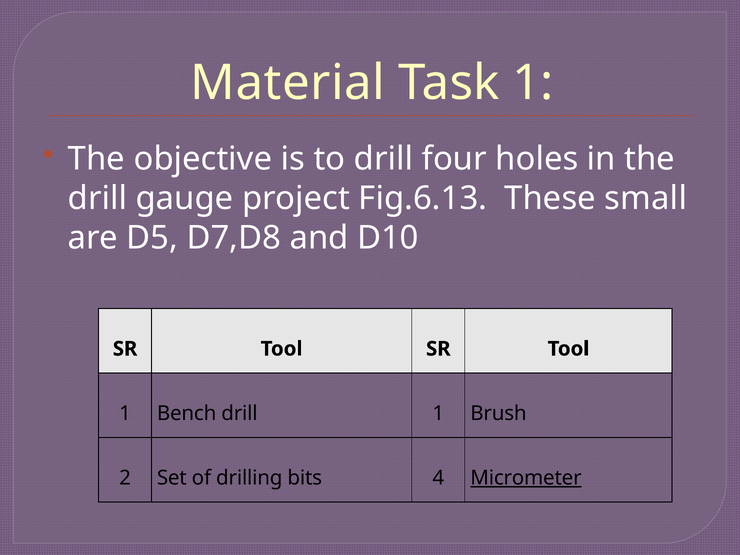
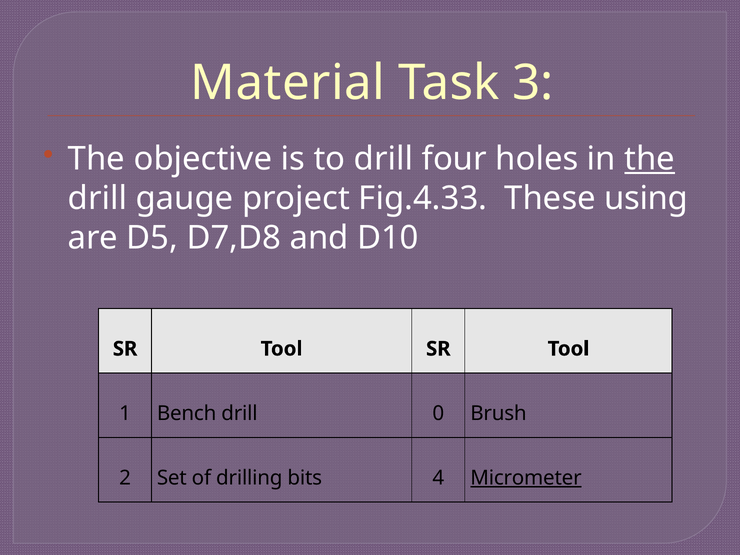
Task 1: 1 -> 3
the at (650, 159) underline: none -> present
Fig.6.13: Fig.6.13 -> Fig.4.33
small: small -> using
drill 1: 1 -> 0
